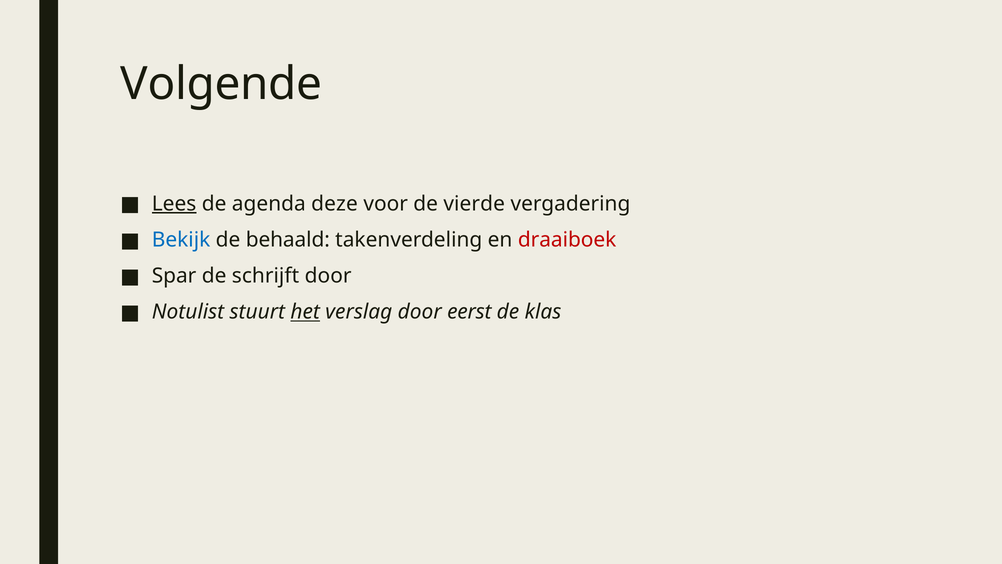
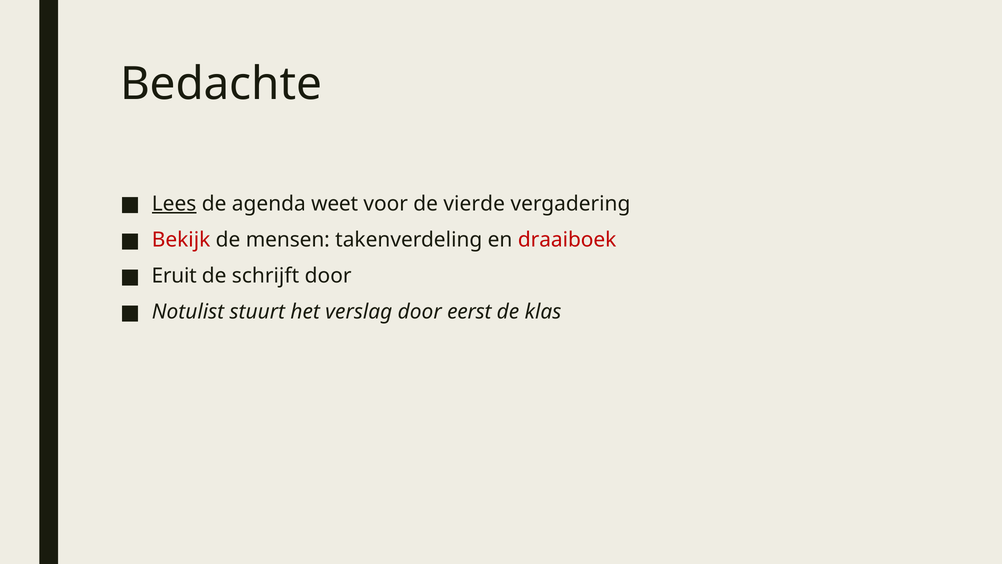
Volgende: Volgende -> Bedachte
deze: deze -> weet
Bekijk colour: blue -> red
behaald: behaald -> mensen
Spar: Spar -> Eruit
het underline: present -> none
